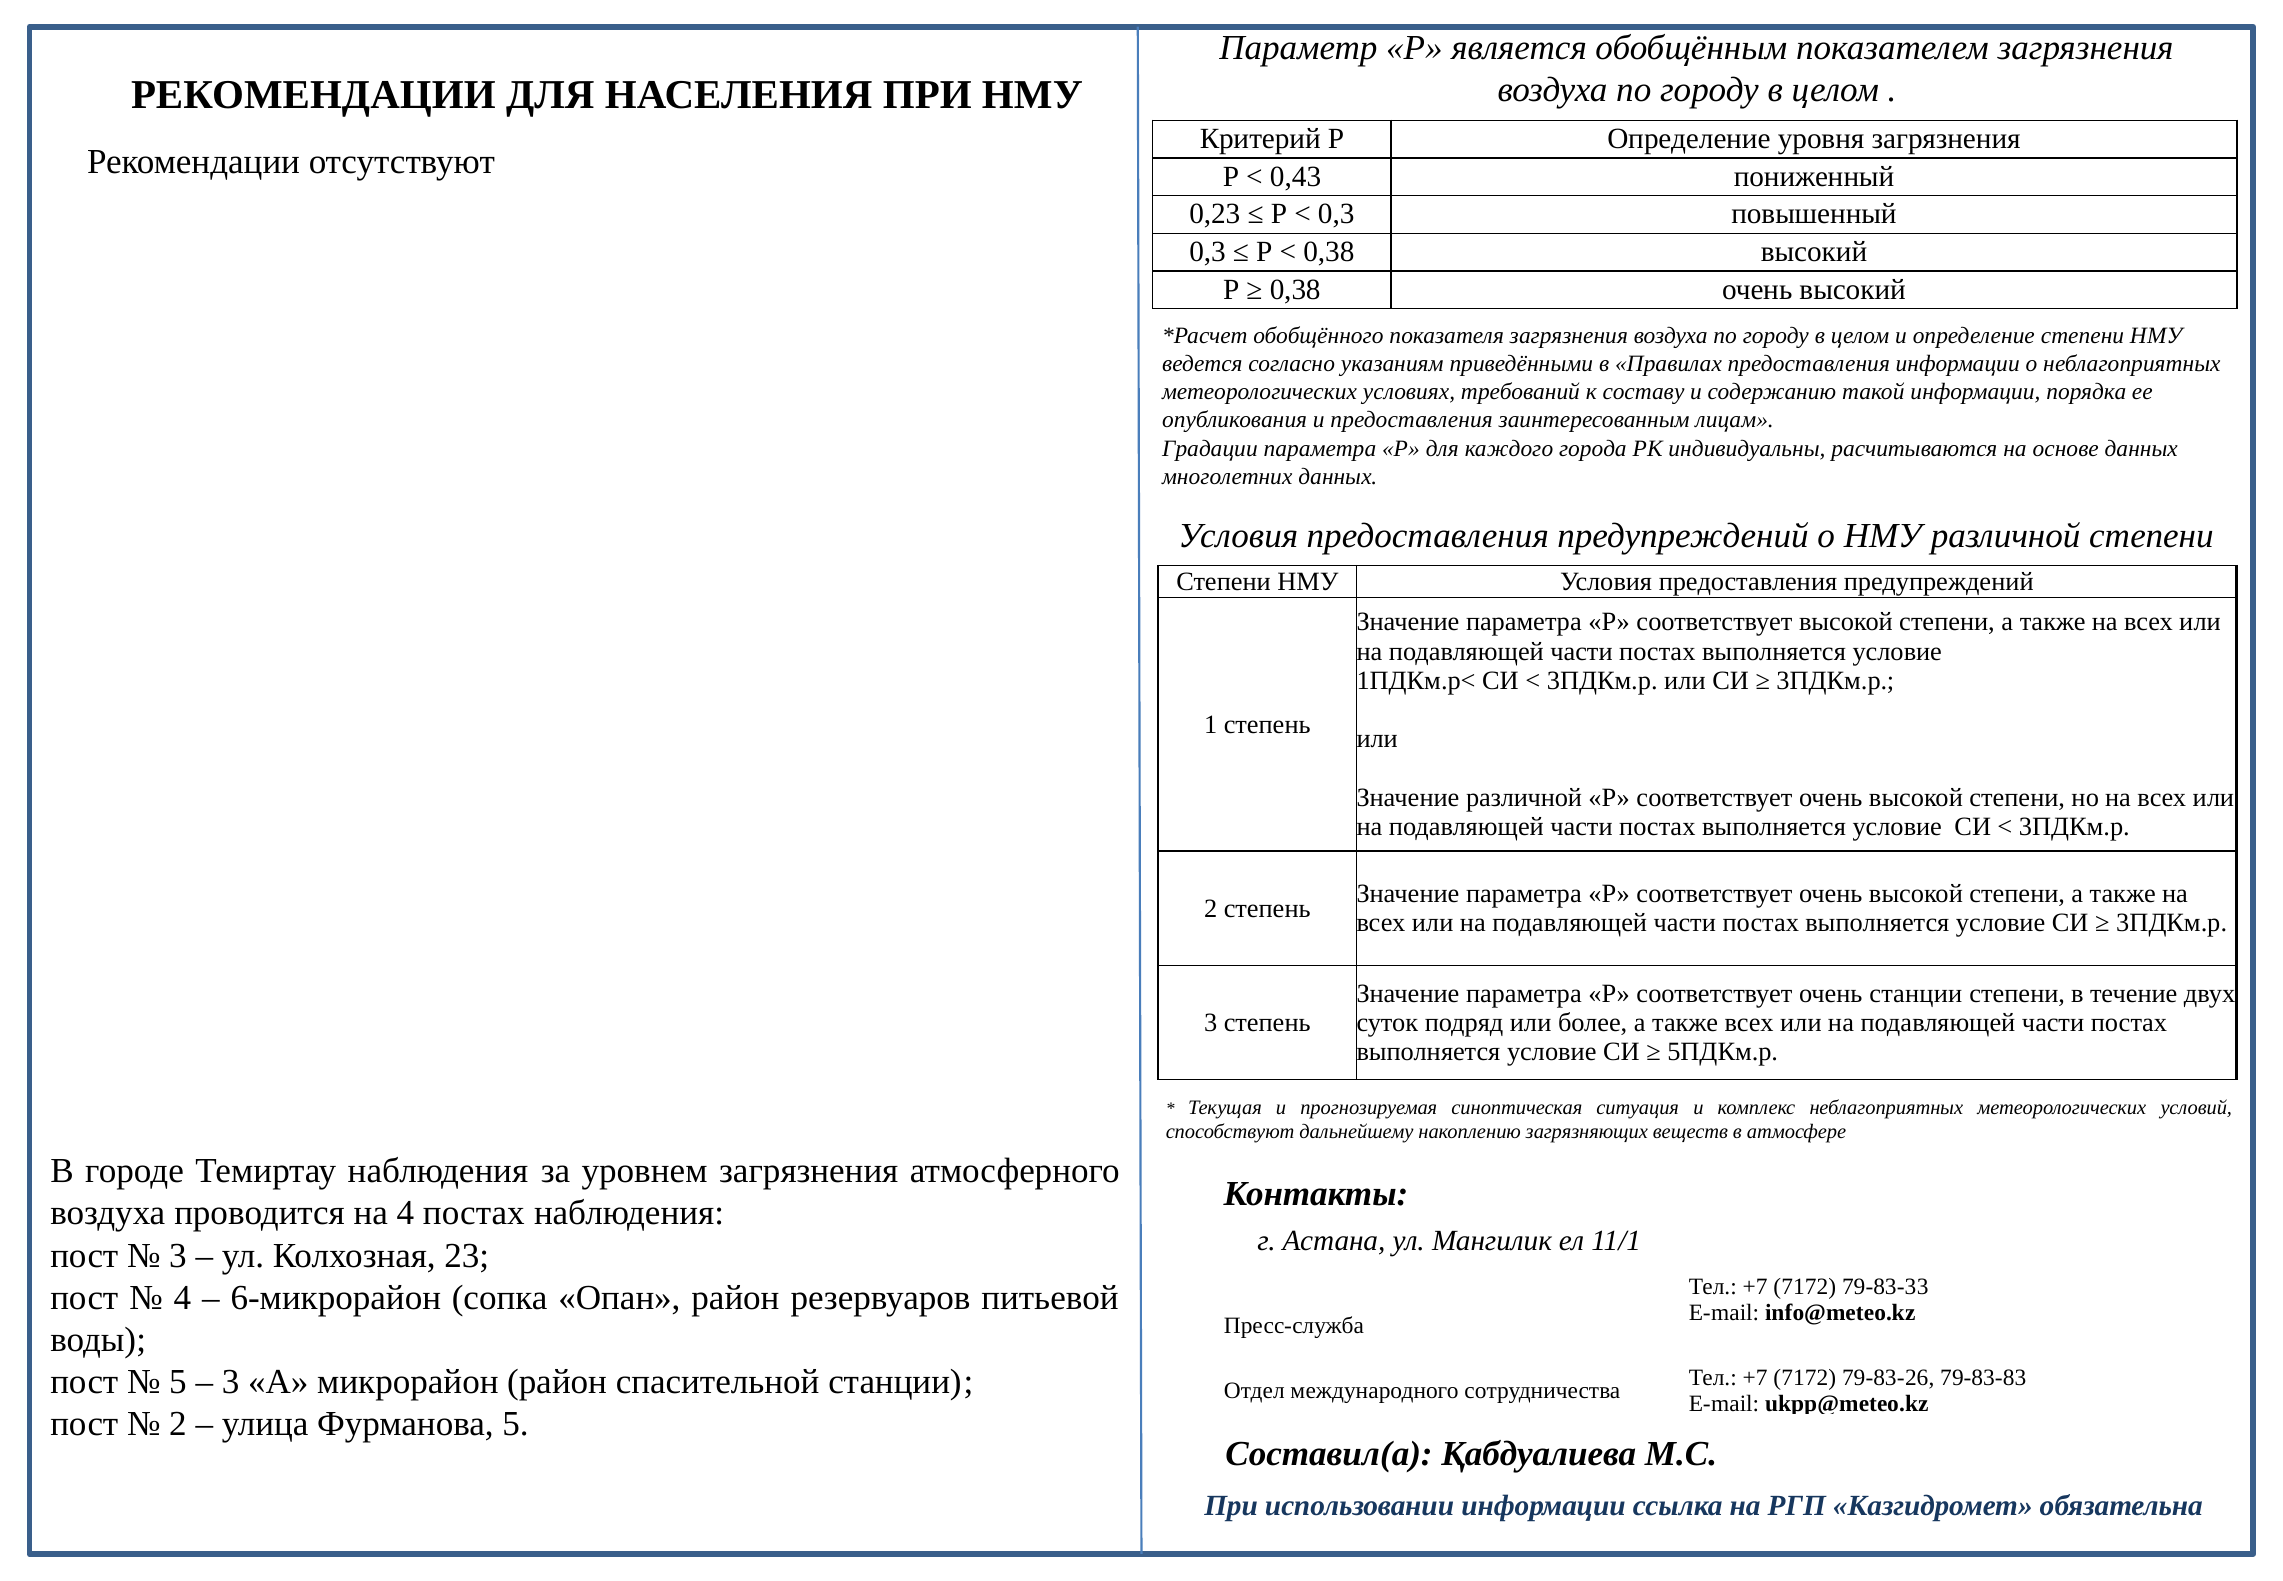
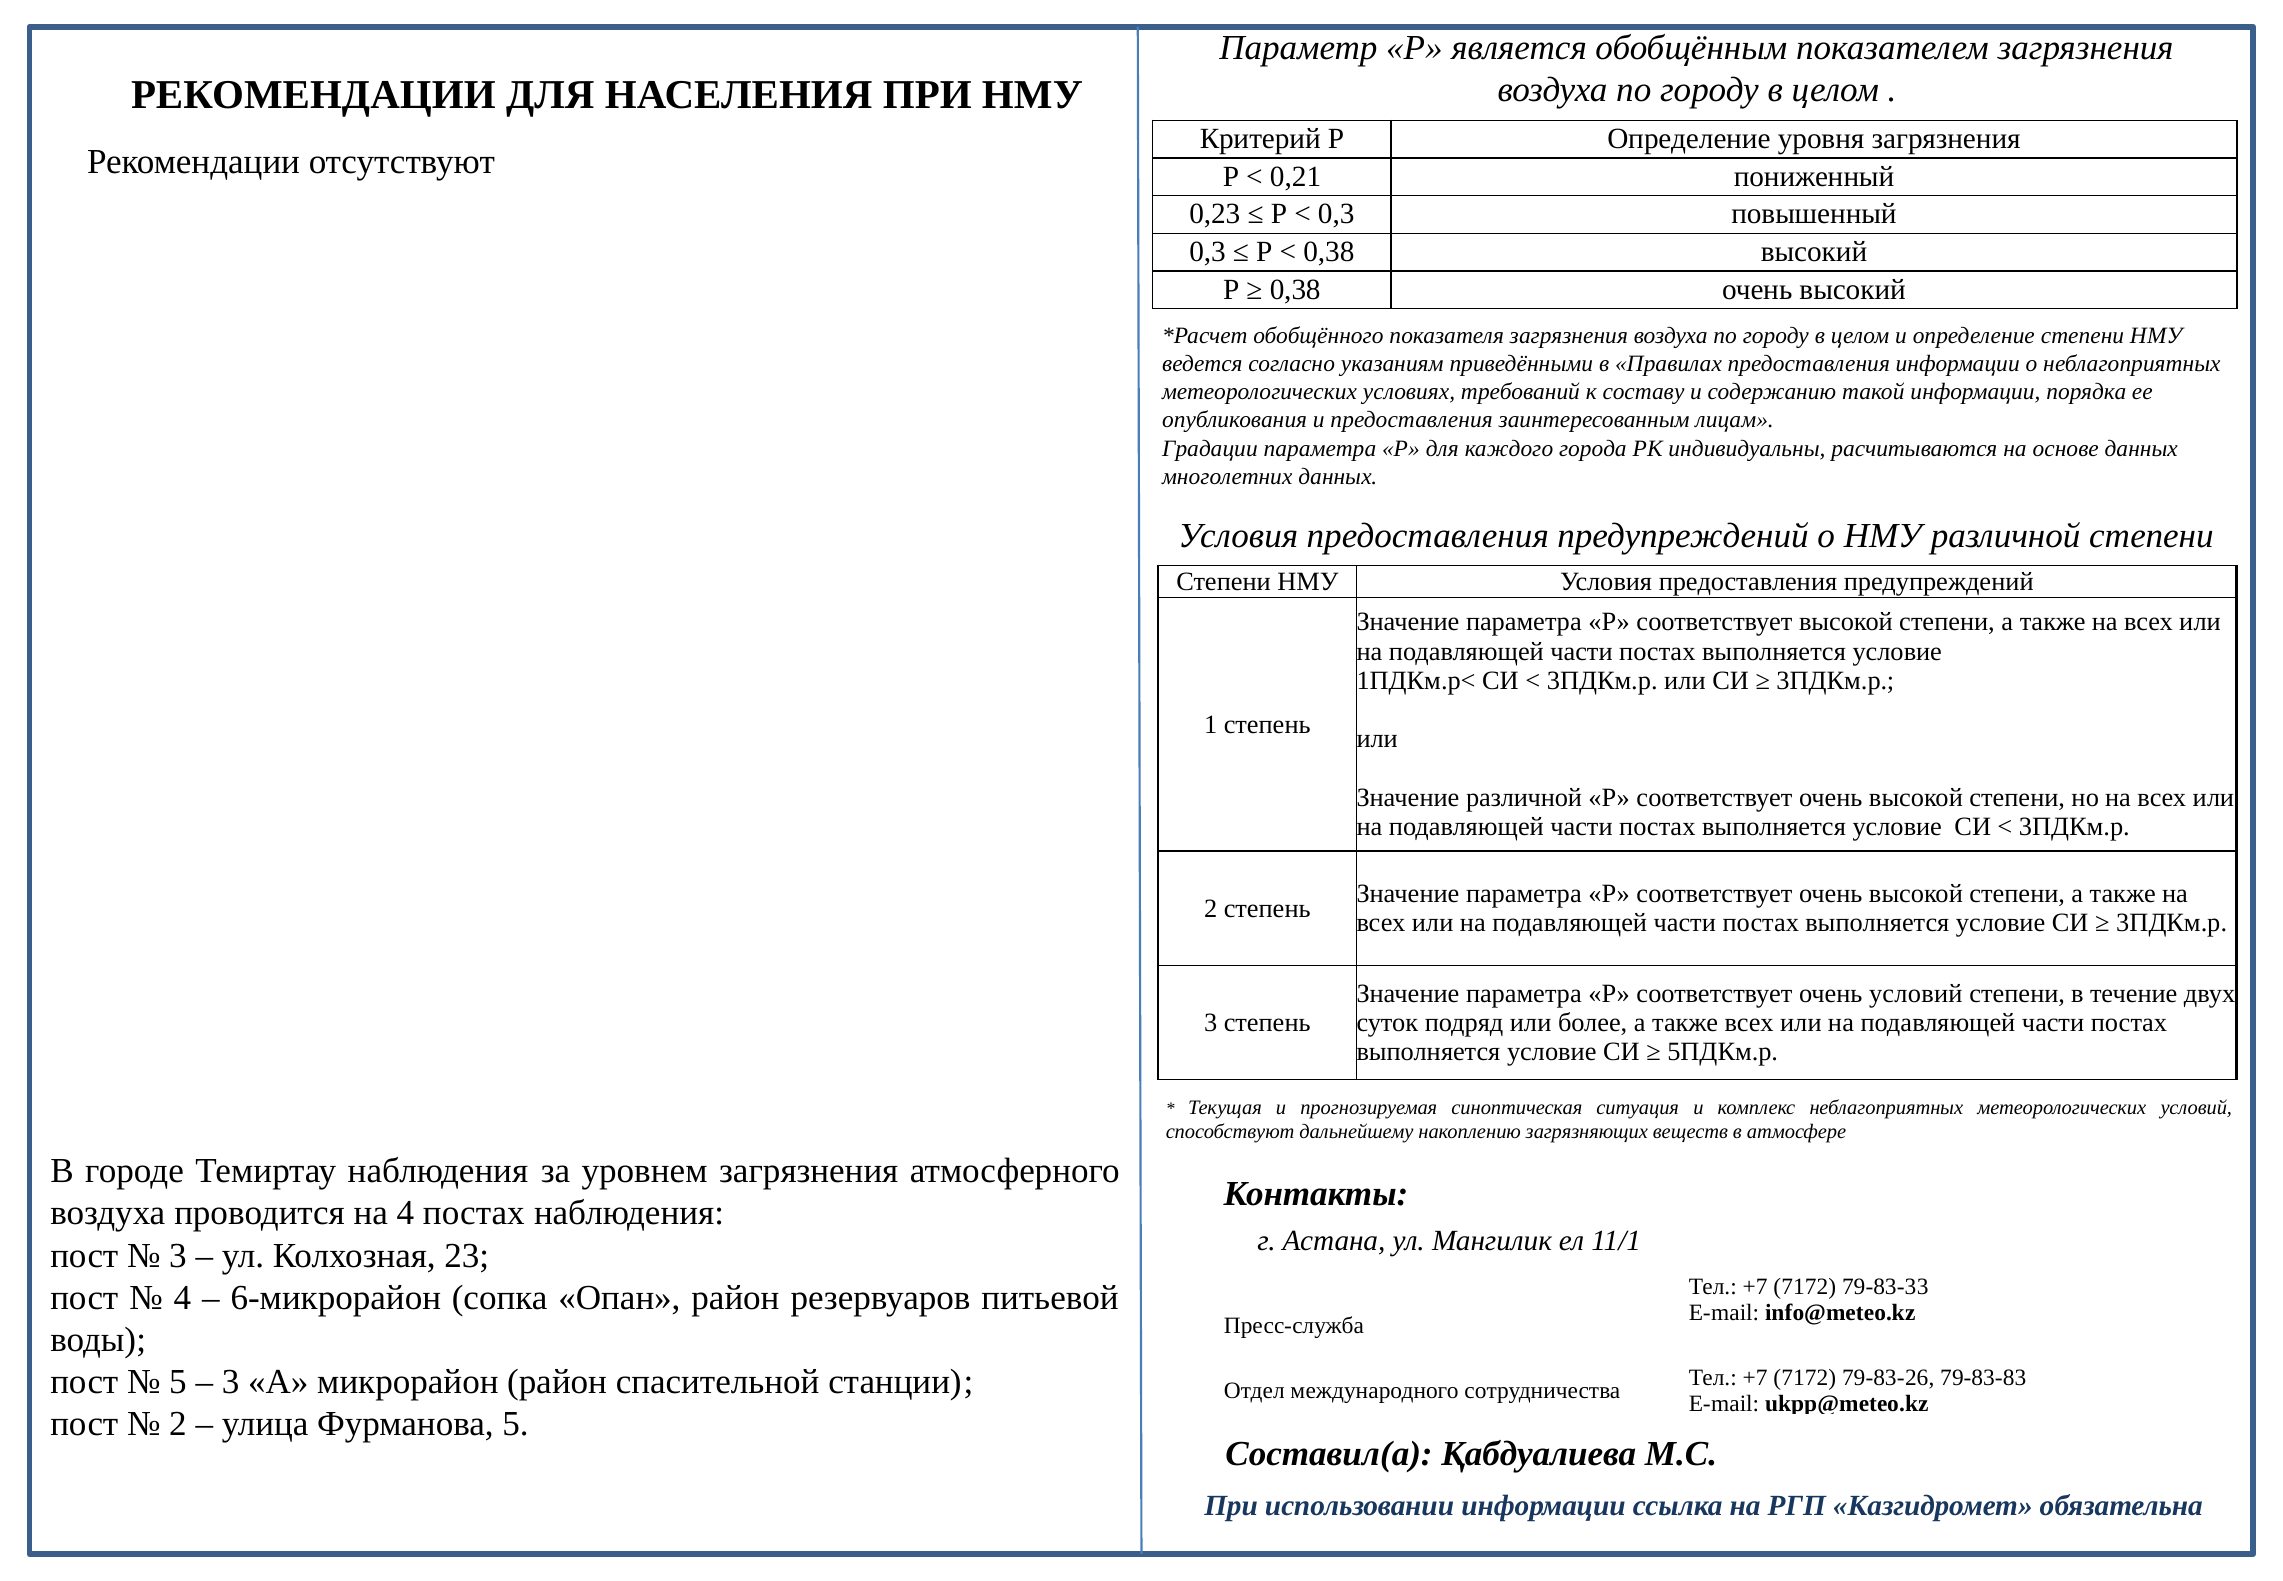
0,43: 0,43 -> 0,21
очень станции: станции -> условий
